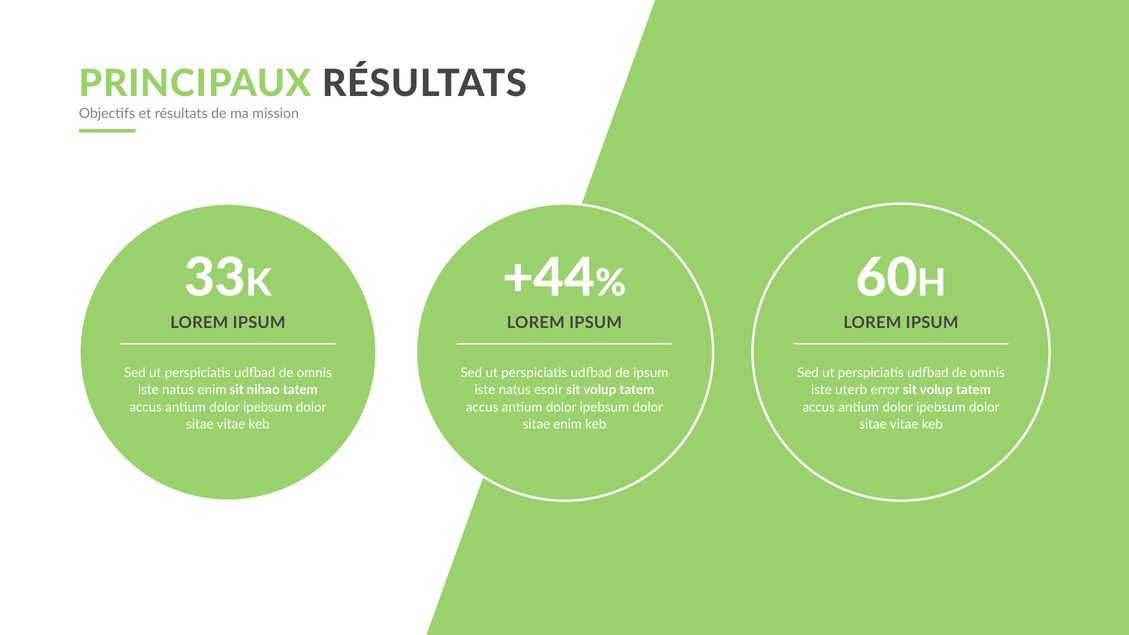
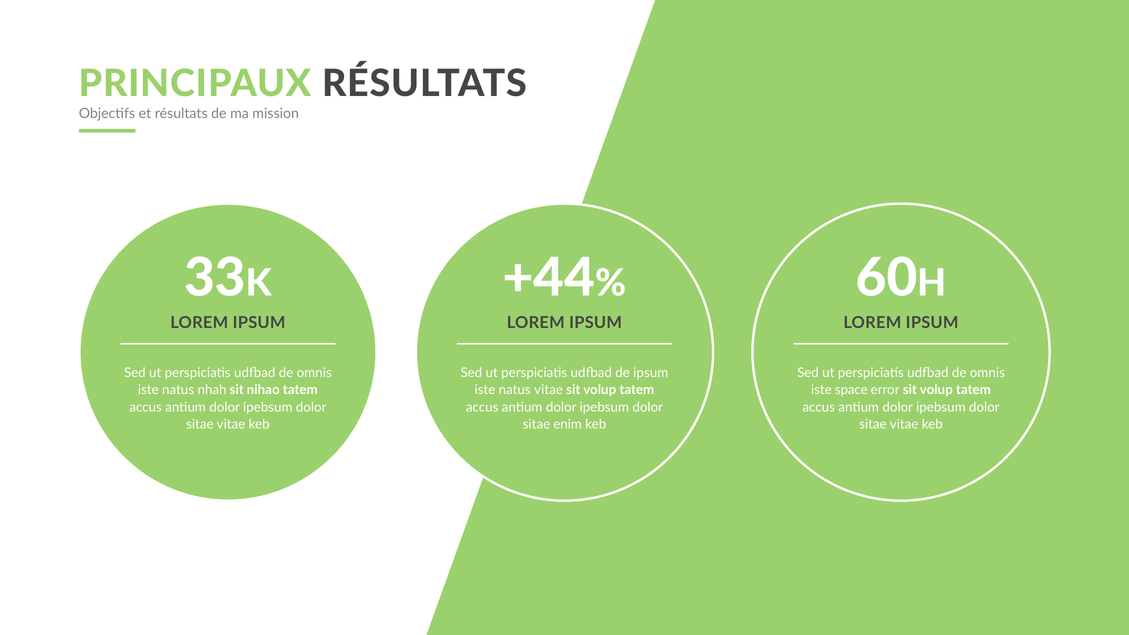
natus enim: enim -> nhah
natus esoir: esoir -> vitae
uterb: uterb -> space
